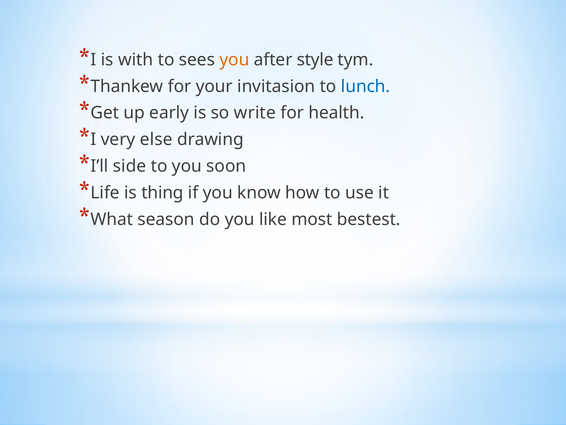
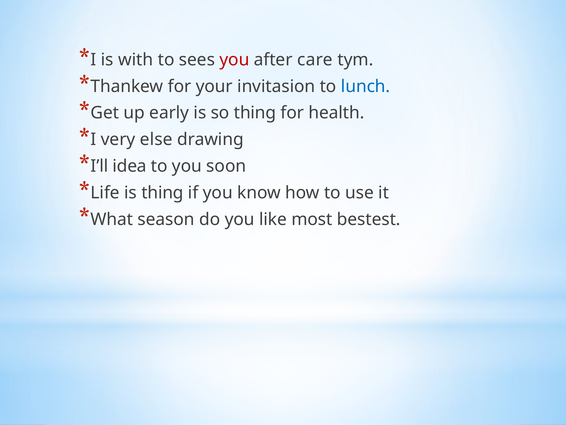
you at (234, 60) colour: orange -> red
style: style -> care
so write: write -> thing
side: side -> idea
